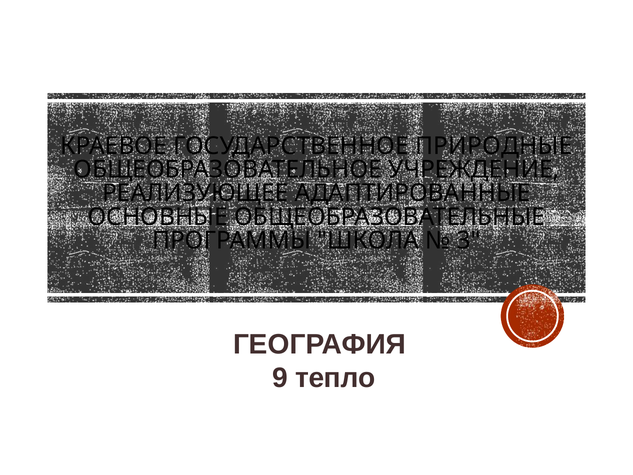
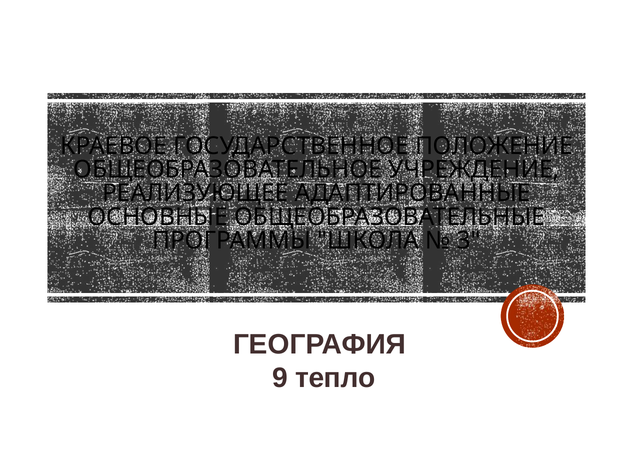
ПРИРОДНЫЕ: ПРИРОДНЫЕ -> ПОЛОЖЕНИЕ
